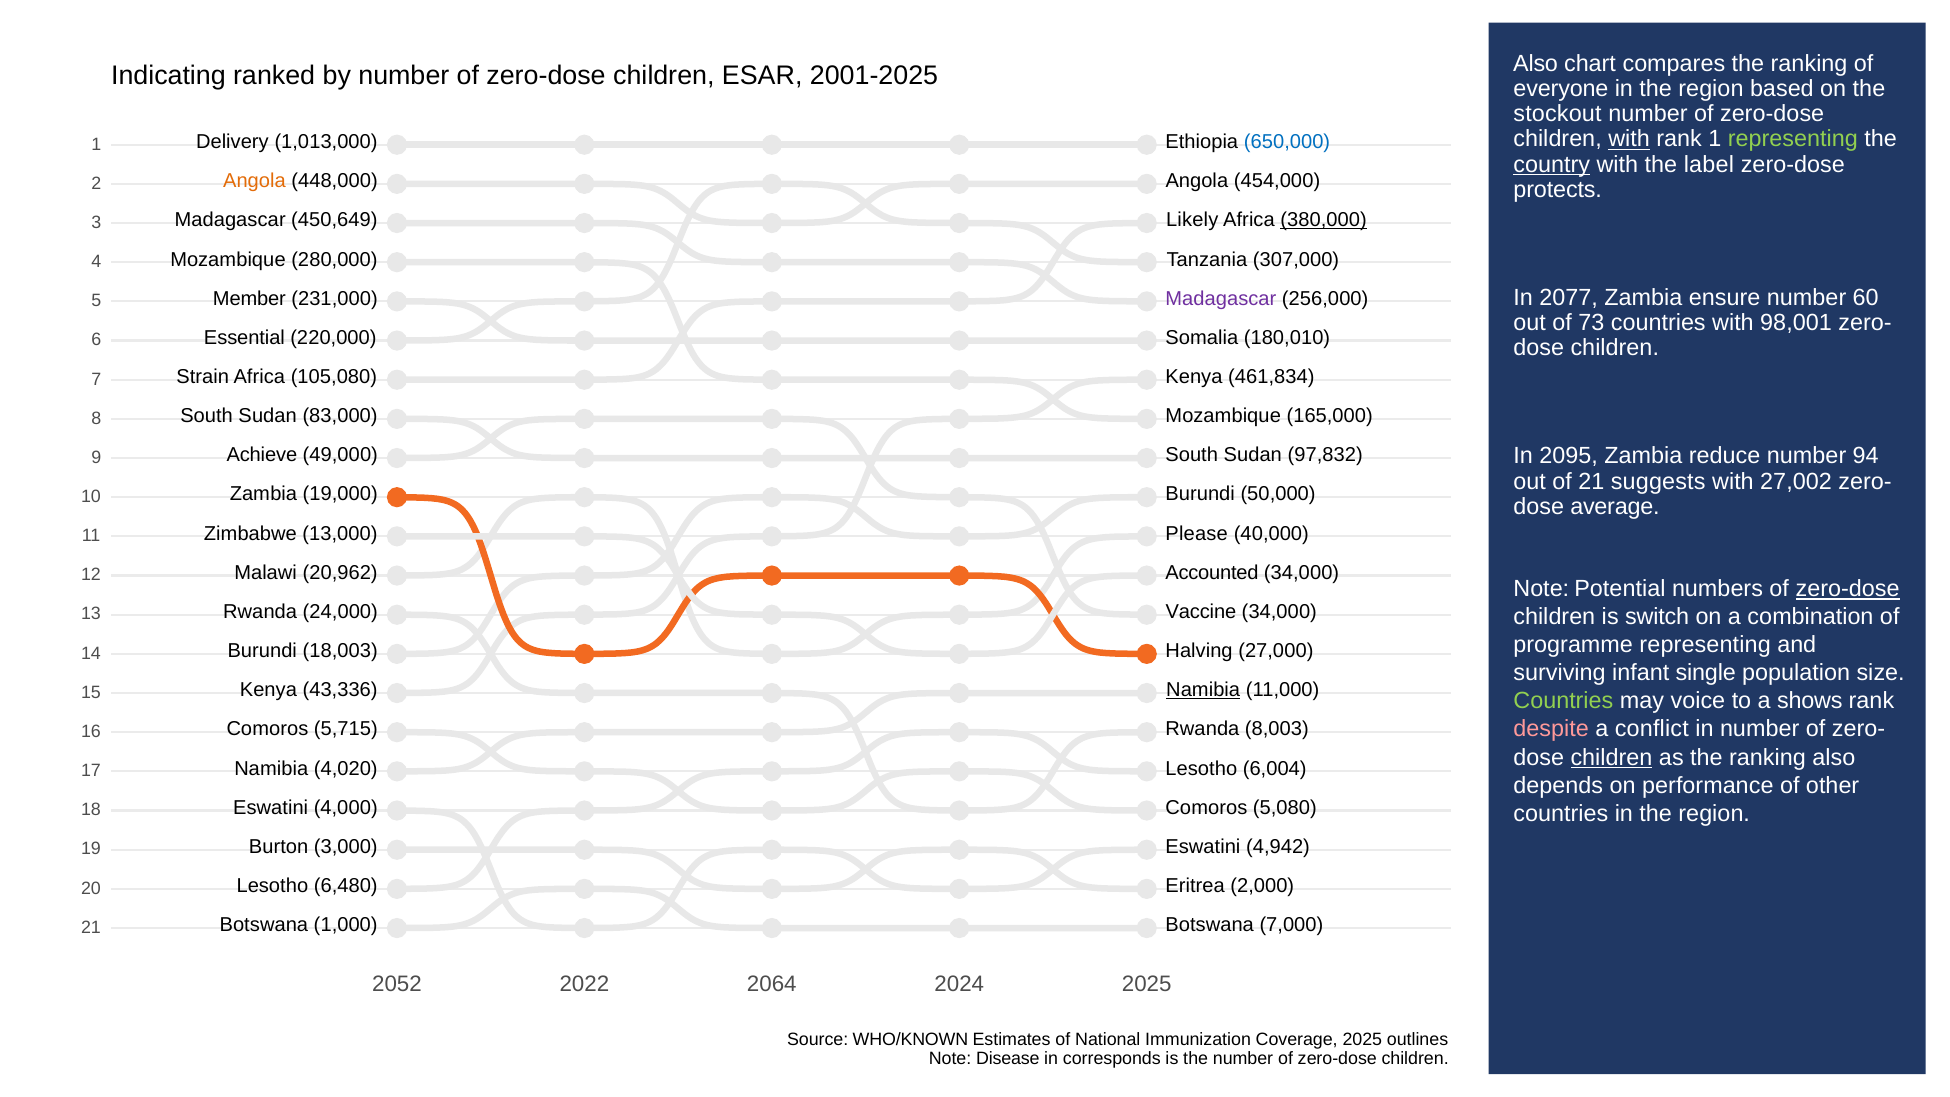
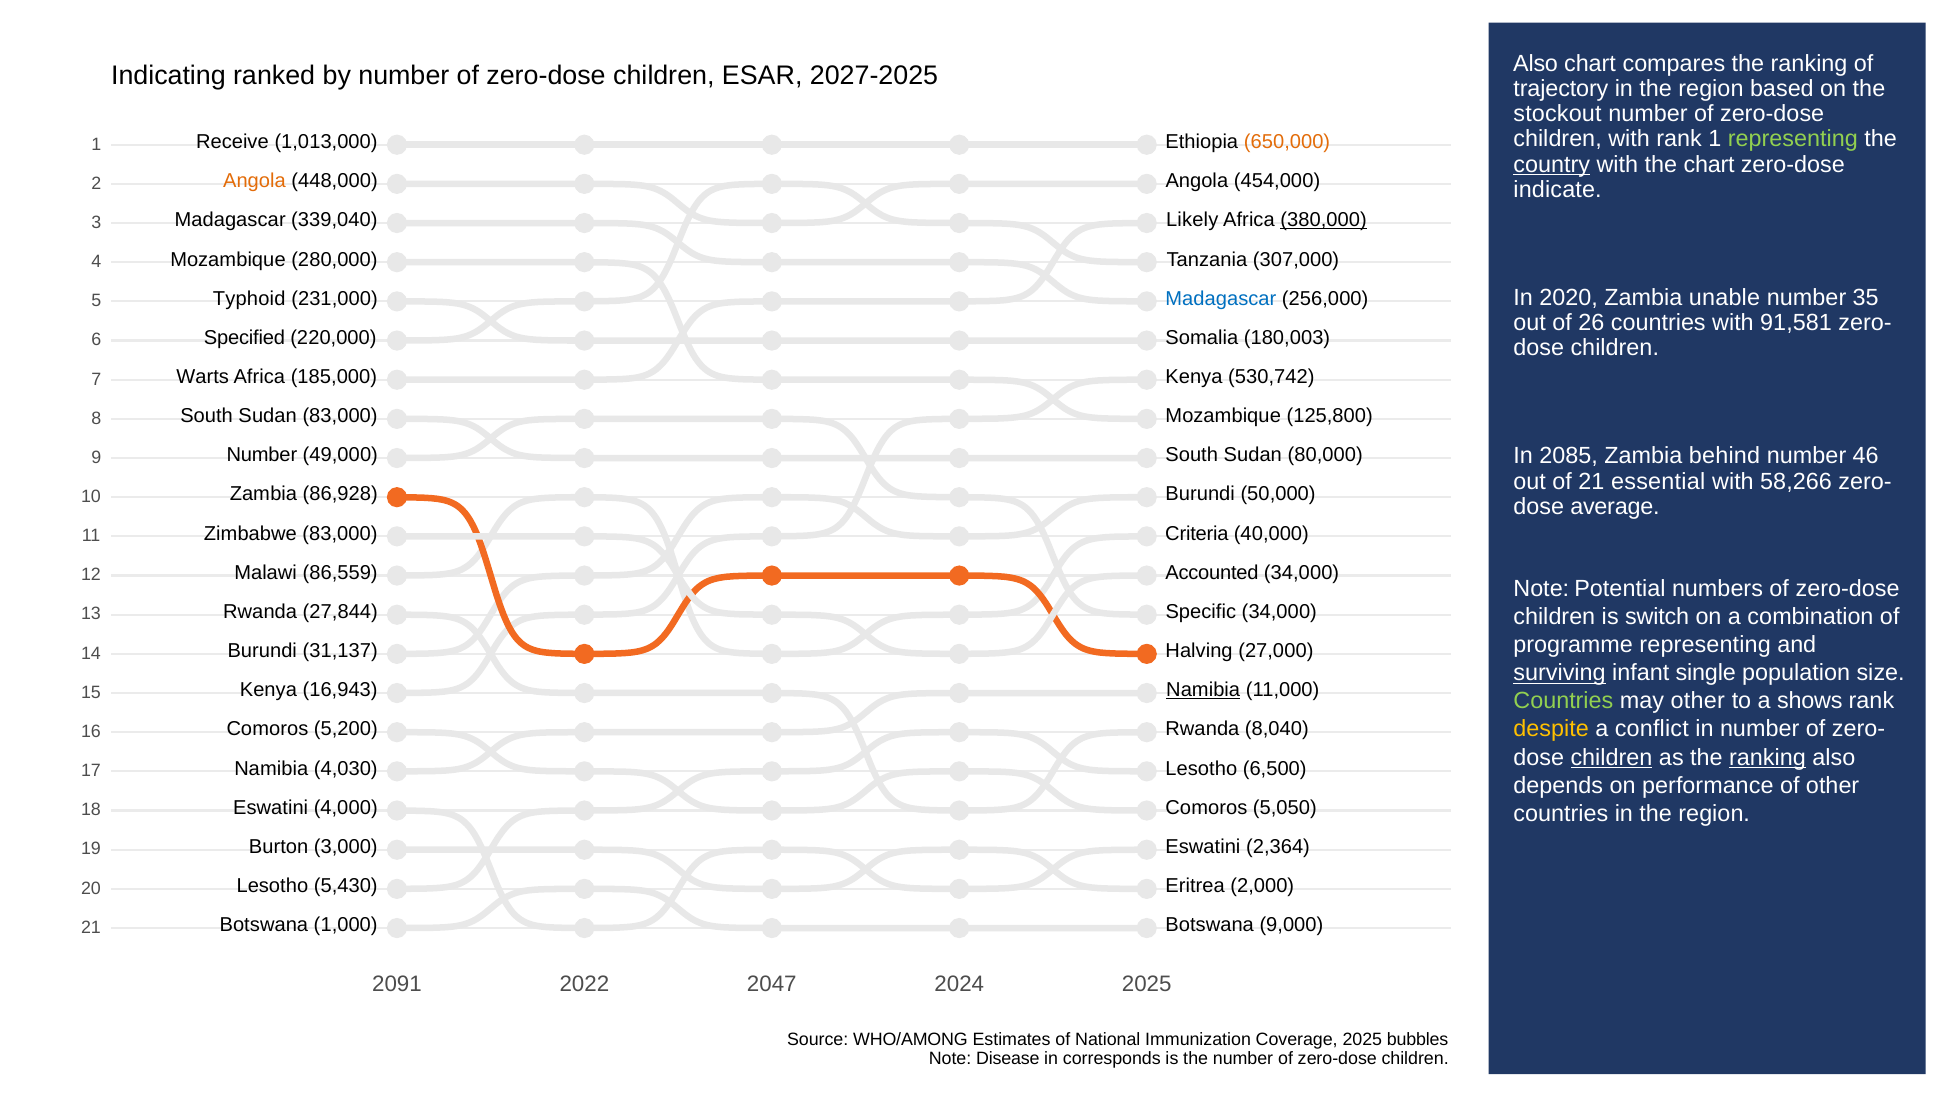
2001-2025: 2001-2025 -> 2027-2025
everyone: everyone -> trajectory
with at (1629, 139) underline: present -> none
Delivery: Delivery -> Receive
650,000 colour: blue -> orange
the label: label -> chart
protects: protects -> indicate
450,649: 450,649 -> 339,040
2077: 2077 -> 2020
ensure: ensure -> unable
60: 60 -> 35
Member: Member -> Typhoid
Madagascar at (1221, 299) colour: purple -> blue
73: 73 -> 26
98,001: 98,001 -> 91,581
Essential: Essential -> Specified
180,010: 180,010 -> 180,003
Strain: Strain -> Warts
105,080: 105,080 -> 185,000
461,834: 461,834 -> 530,742
165,000: 165,000 -> 125,800
2095: 2095 -> 2085
reduce: reduce -> behind
94: 94 -> 46
Achieve at (262, 455): Achieve -> Number
97,832: 97,832 -> 80,000
suggests: suggests -> essential
27,002: 27,002 -> 58,266
19,000: 19,000 -> 86,928
Zimbabwe 13,000: 13,000 -> 83,000
Please: Please -> Criteria
20,962: 20,962 -> 86,559
zero-dose at (1848, 589) underline: present -> none
24,000: 24,000 -> 27,844
Vaccine: Vaccine -> Specific
18,003: 18,003 -> 31,137
surviving underline: none -> present
43,336: 43,336 -> 16,943
may voice: voice -> other
despite colour: pink -> yellow
5,715: 5,715 -> 5,200
8,003: 8,003 -> 8,040
ranking at (1768, 757) underline: none -> present
4,020: 4,020 -> 4,030
6,004: 6,004 -> 6,500
5,080: 5,080 -> 5,050
4,942: 4,942 -> 2,364
6,480: 6,480 -> 5,430
7,000: 7,000 -> 9,000
2052: 2052 -> 2091
2064: 2064 -> 2047
WHO/KNOWN: WHO/KNOWN -> WHO/AMONG
outlines: outlines -> bubbles
